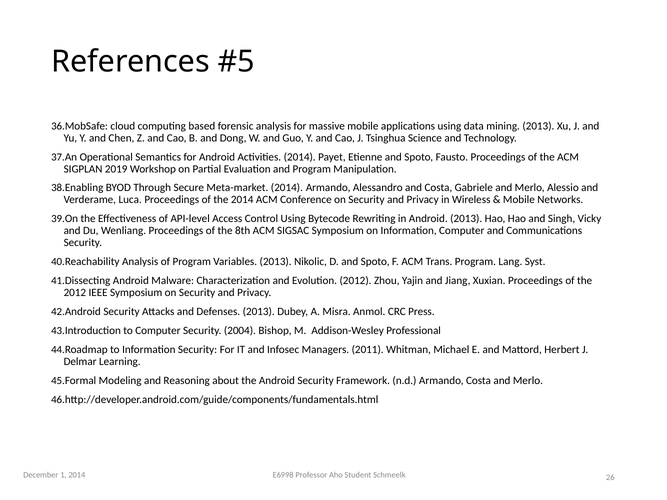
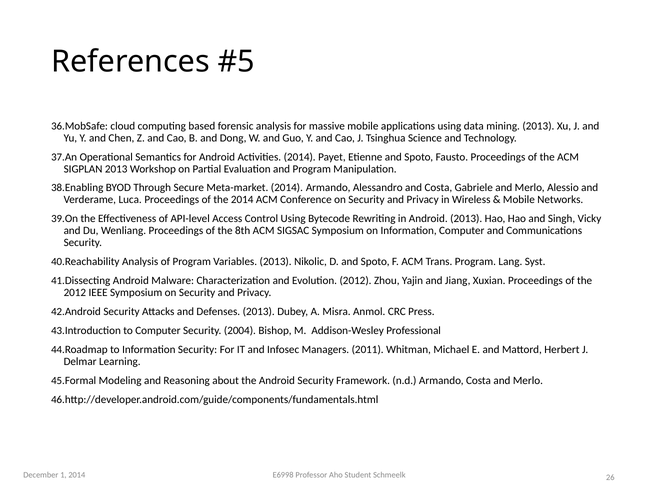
SIGPLAN 2019: 2019 -> 2013
